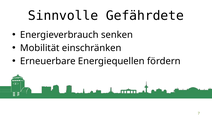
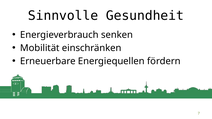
Gefährdete: Gefährdete -> Gesundheit
